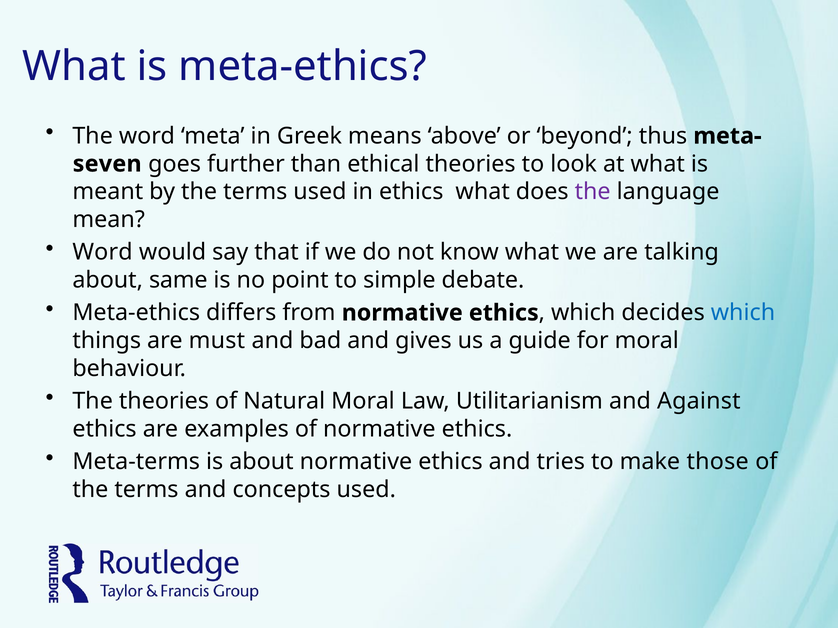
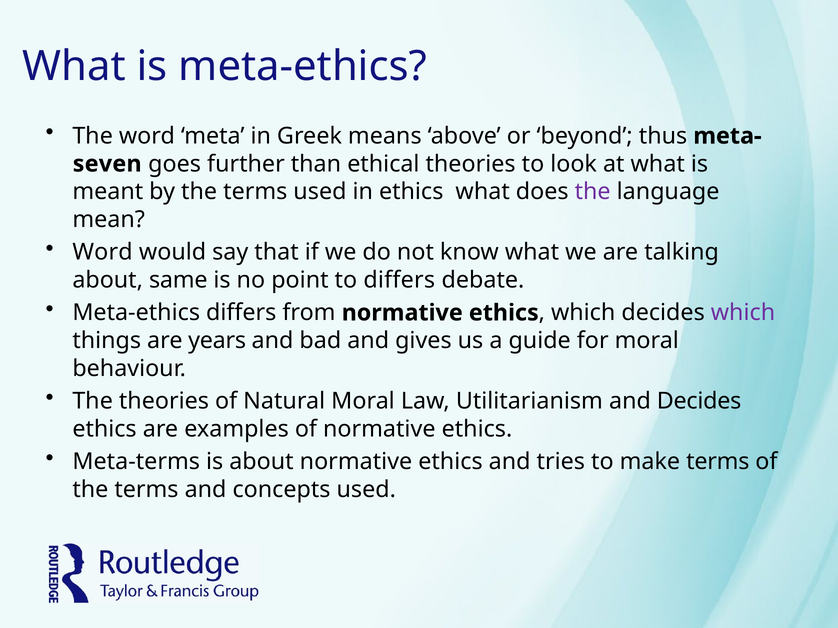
to simple: simple -> differs
which at (743, 313) colour: blue -> purple
must: must -> years
and Against: Against -> Decides
make those: those -> terms
